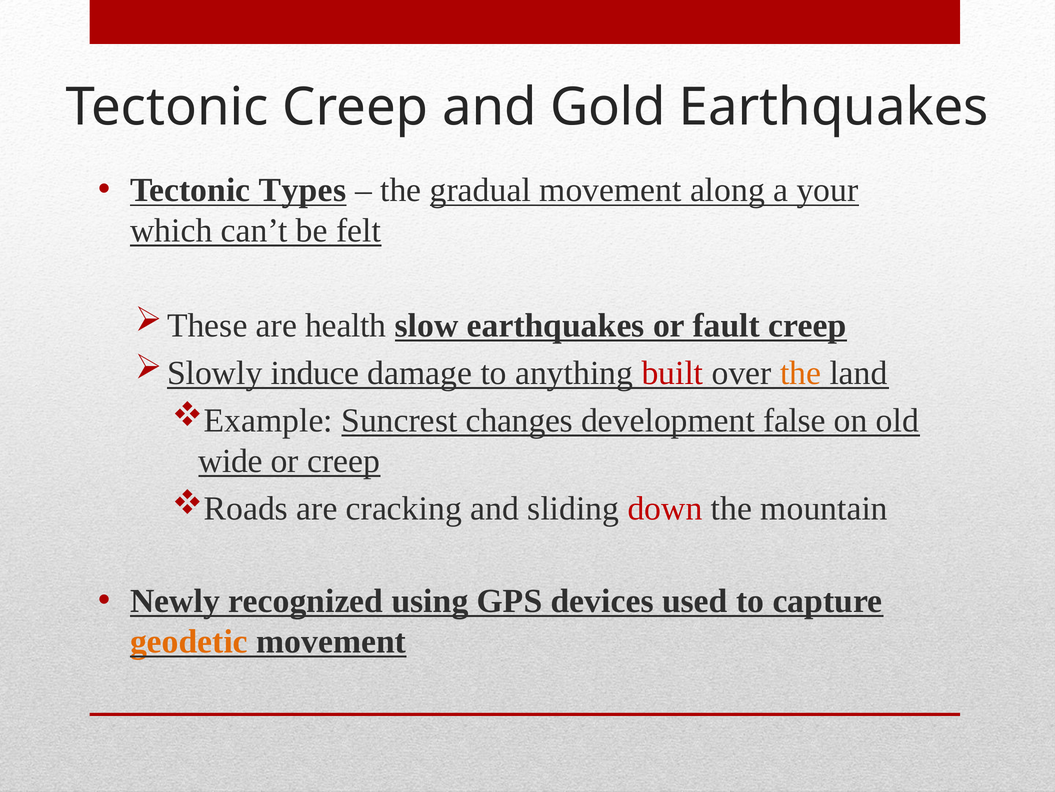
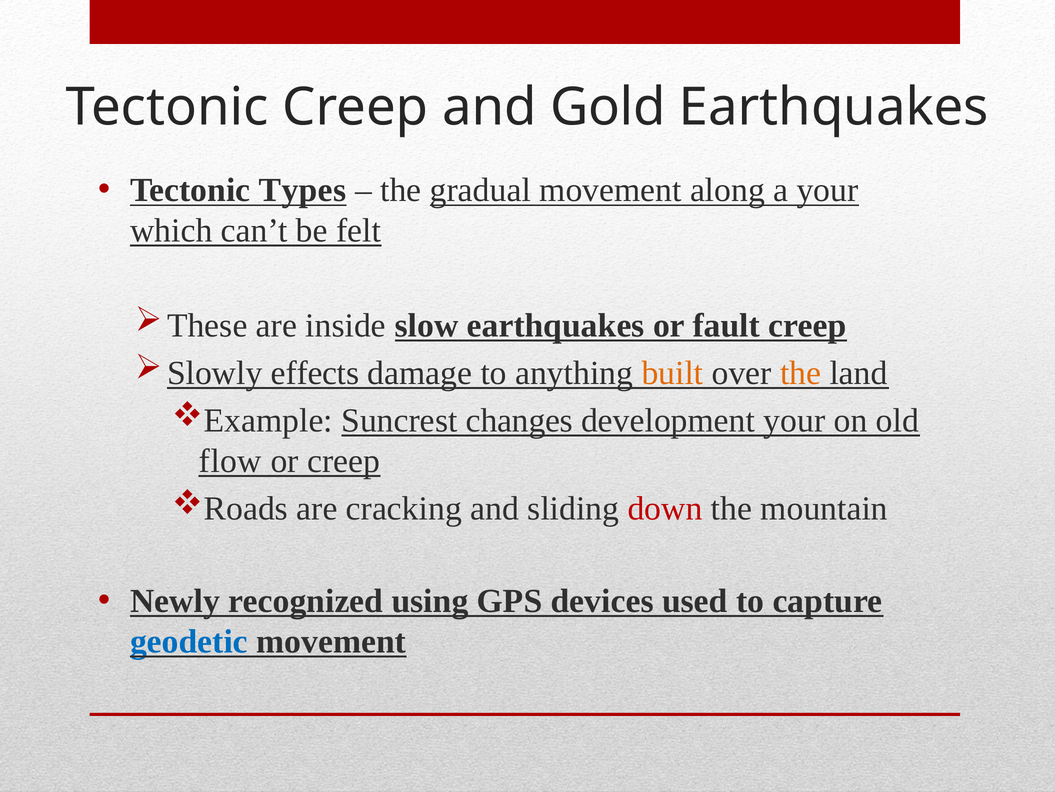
health: health -> inside
induce: induce -> effects
built colour: red -> orange
development false: false -> your
wide: wide -> flow
geodetic colour: orange -> blue
